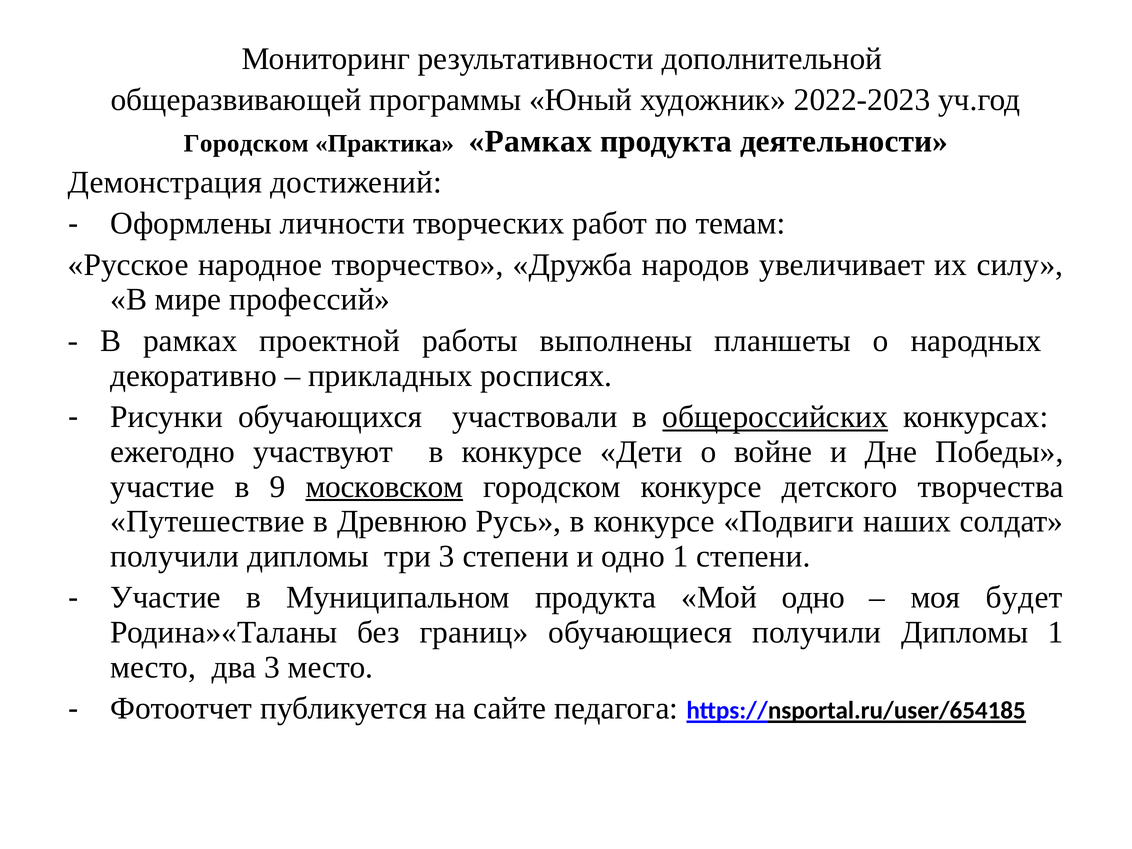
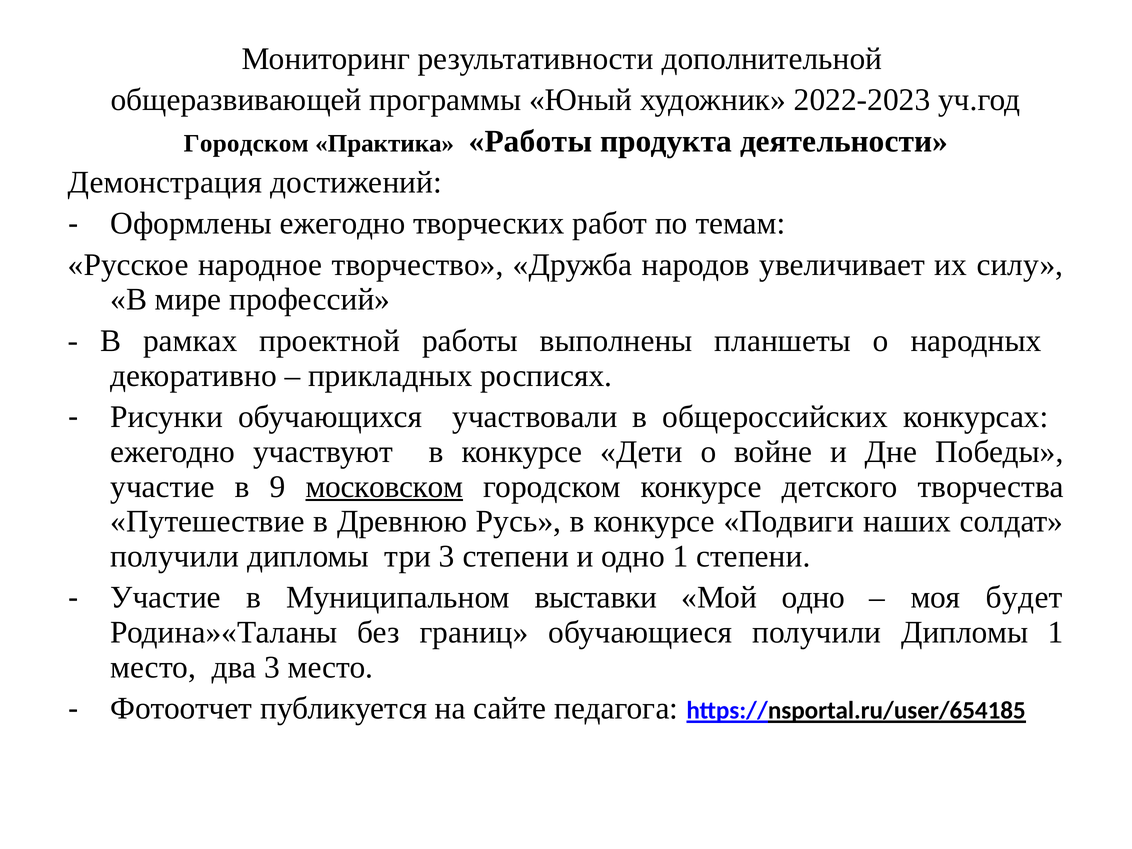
Практика Рамках: Рамках -> Работы
Оформлены личности: личности -> ежегодно
общероссийских underline: present -> none
Муниципальном продукта: продукта -> выставки
